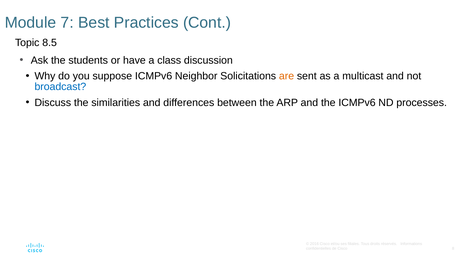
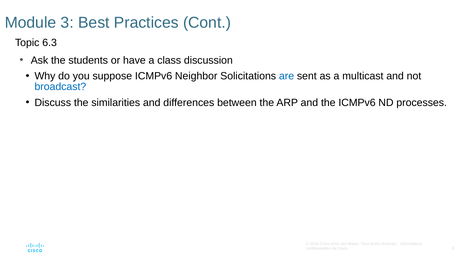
7: 7 -> 3
8.5: 8.5 -> 6.3
are colour: orange -> blue
